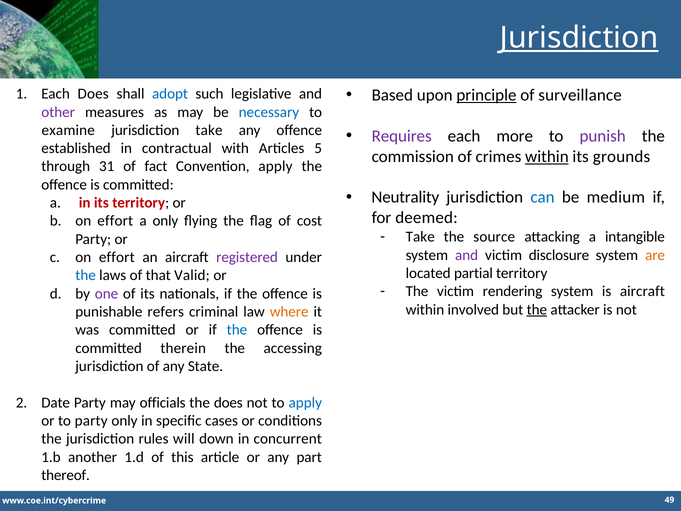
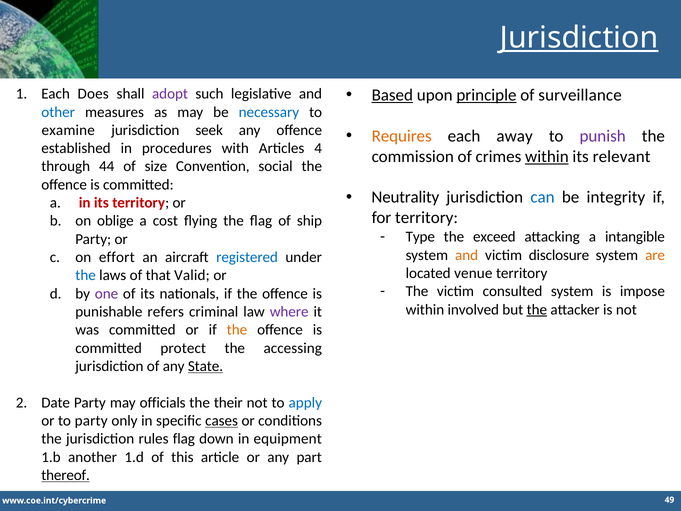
Based underline: none -> present
adopt colour: blue -> purple
other colour: purple -> blue
jurisdiction take: take -> seek
Requires colour: purple -> orange
more: more -> away
contractual: contractual -> procedures
5: 5 -> 4
grounds: grounds -> relevant
31: 31 -> 44
fact: fact -> size
Convention apply: apply -> social
medium: medium -> integrity
for deemed: deemed -> territory
effort at (115, 221): effort -> oblige
a only: only -> cost
cost: cost -> ship
Take at (420, 237): Take -> Type
source: source -> exceed
and at (467, 255) colour: purple -> orange
registered colour: purple -> blue
partial: partial -> venue
rendering: rendering -> consulted
is aircraft: aircraft -> impose
where colour: orange -> purple
the at (237, 330) colour: blue -> orange
therein: therein -> protect
State underline: none -> present
the does: does -> their
cases underline: none -> present
rules will: will -> flag
concurrent: concurrent -> equipment
thereof underline: none -> present
